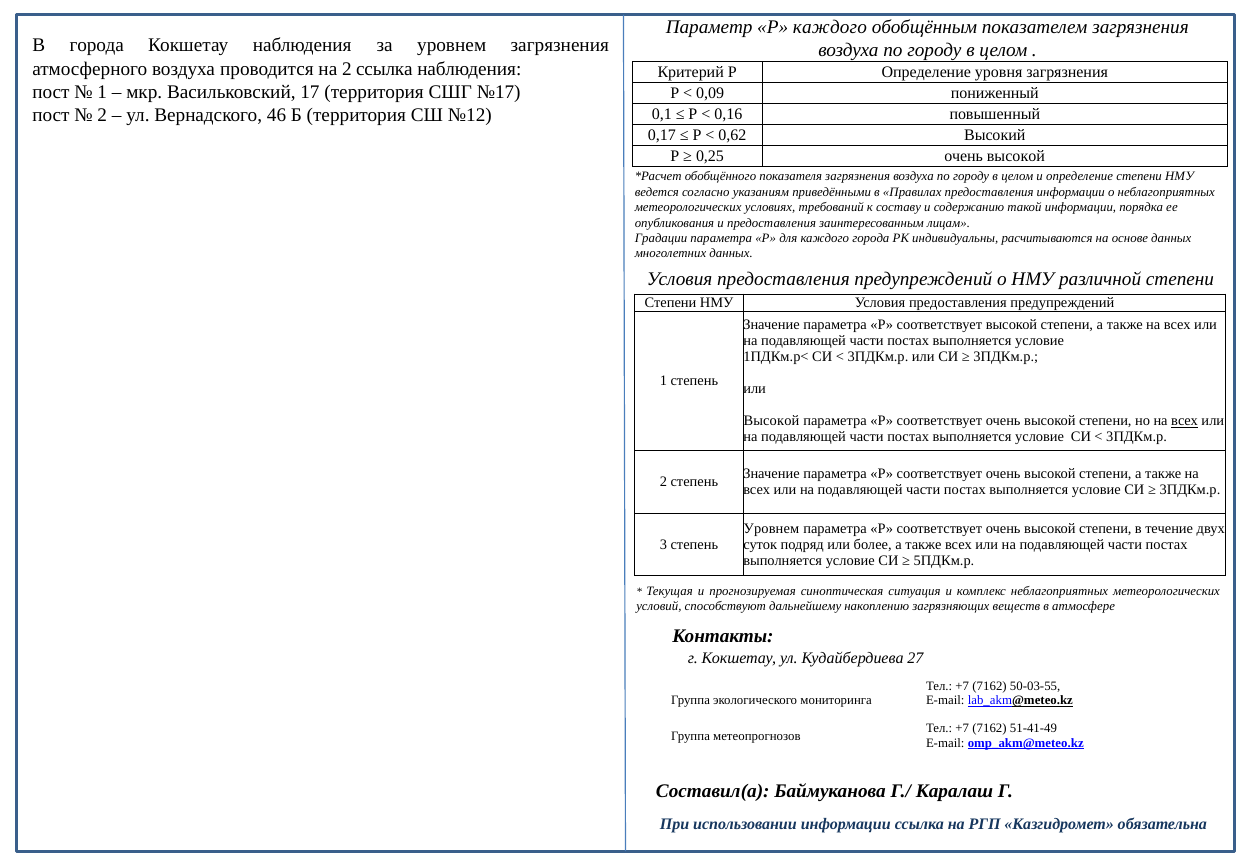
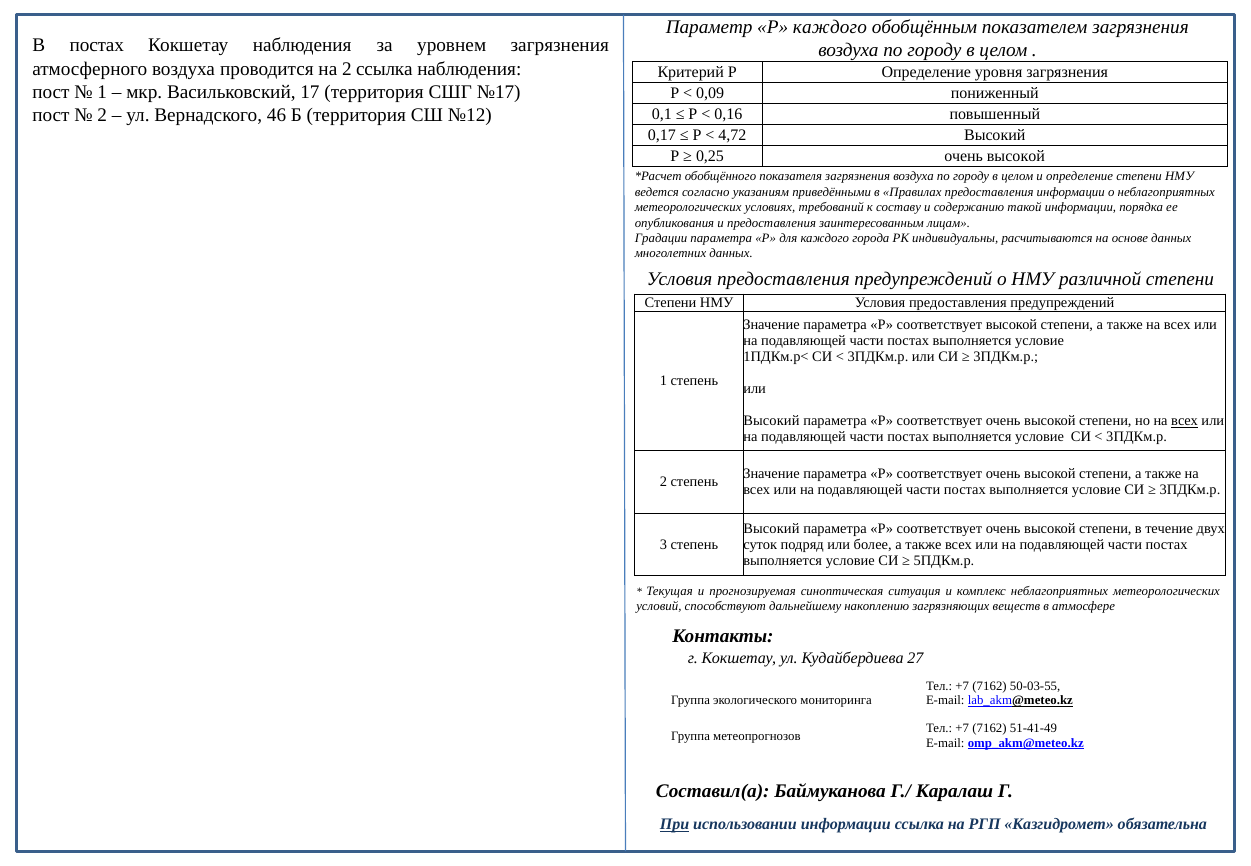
В города: города -> постах
0,62: 0,62 -> 4,72
Высокой at (771, 421): Высокой -> Высокий
Уровнем at (771, 528): Уровнем -> Высокий
При underline: none -> present
